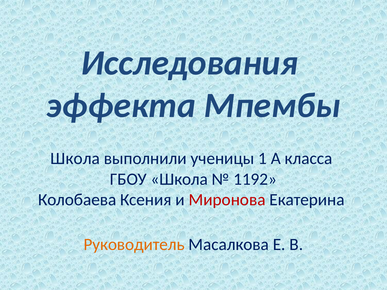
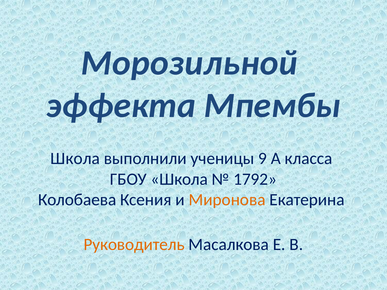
Исследования: Исследования -> Морозильной
1: 1 -> 9
1192: 1192 -> 1792
Миронова colour: red -> orange
